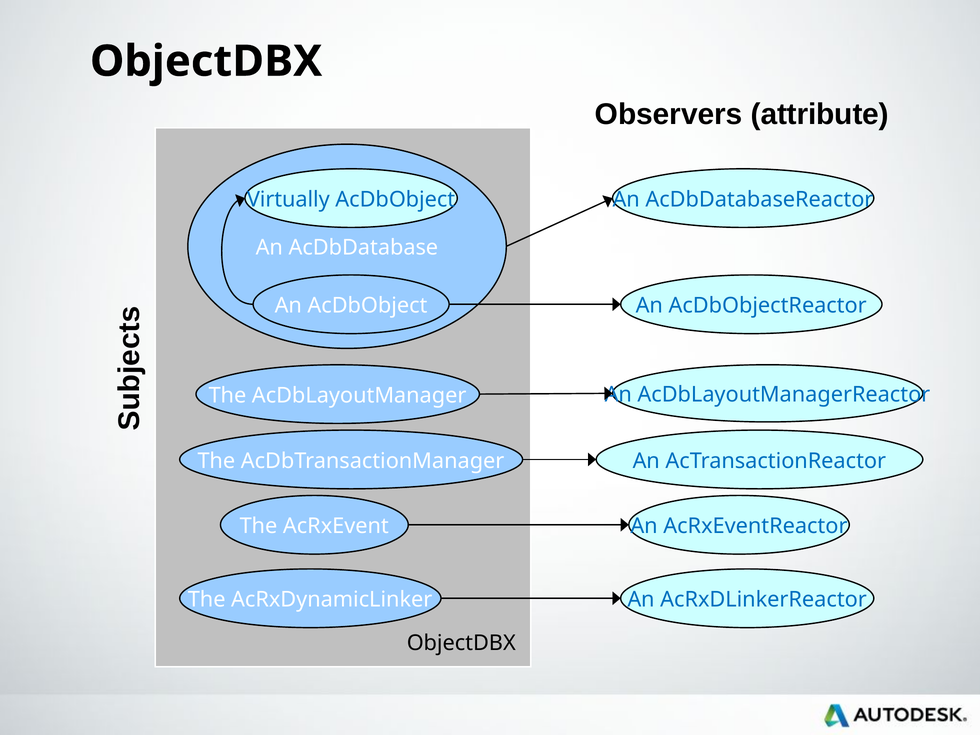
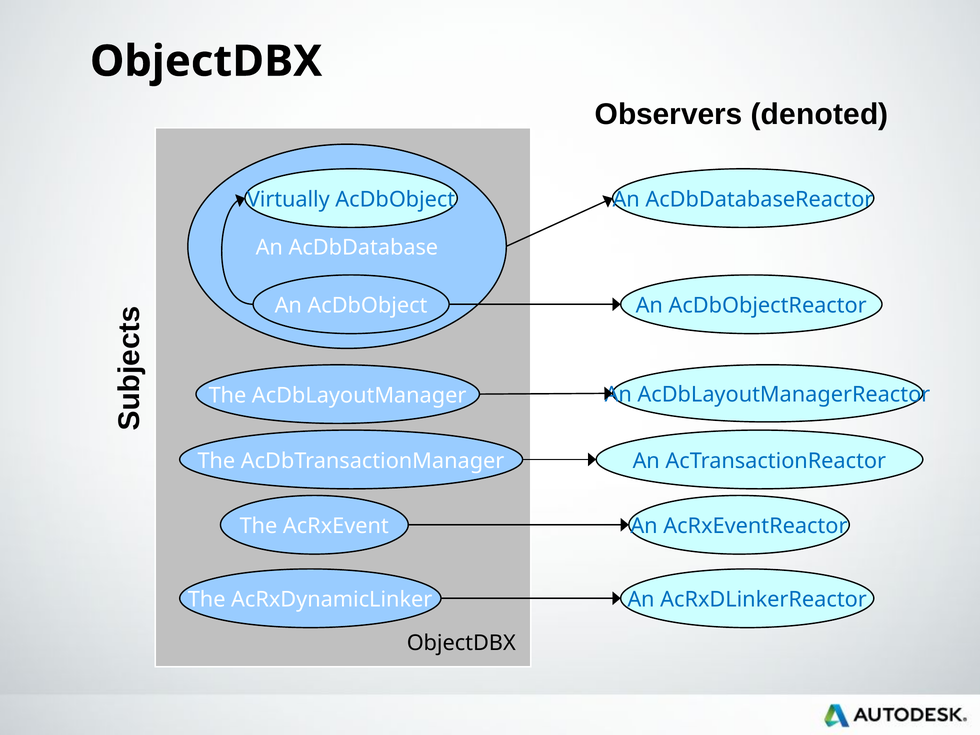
attribute: attribute -> denoted
